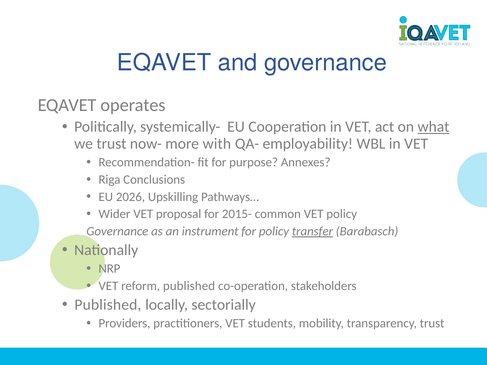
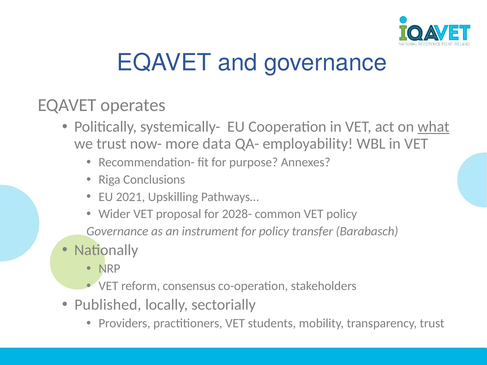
with: with -> data
2026: 2026 -> 2021
2015-: 2015- -> 2028-
transfer underline: present -> none
reform published: published -> consensus
